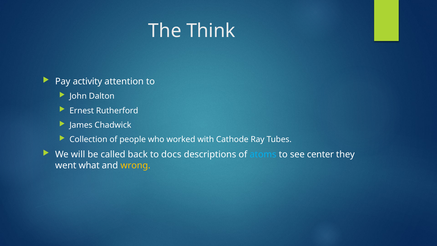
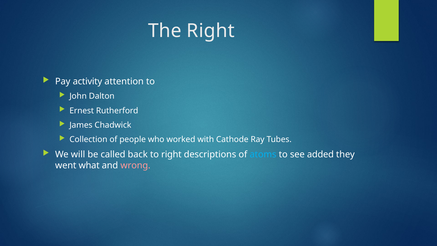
The Think: Think -> Right
to docs: docs -> right
center: center -> added
wrong colour: yellow -> pink
